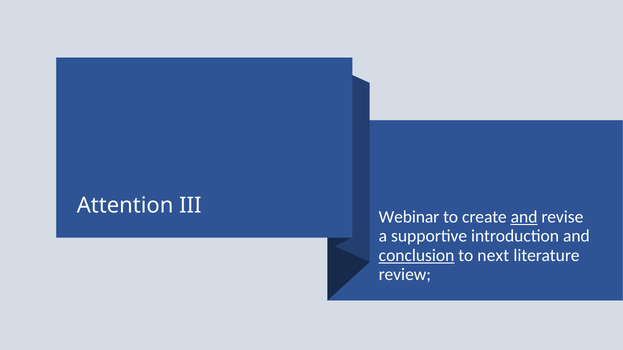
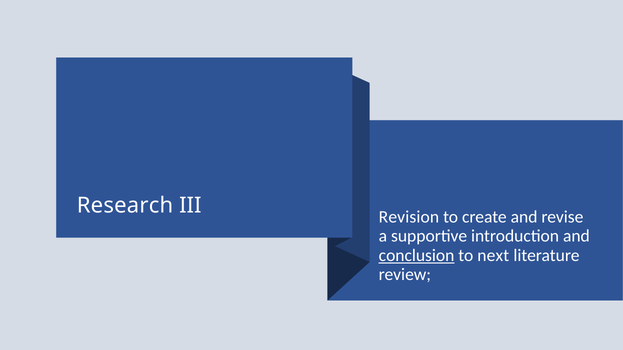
Attention: Attention -> Research
Webinar: Webinar -> Revision
and at (524, 217) underline: present -> none
